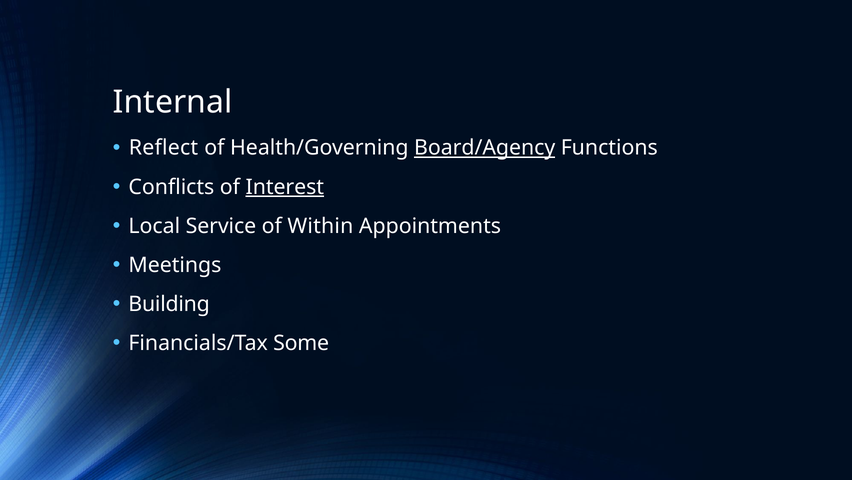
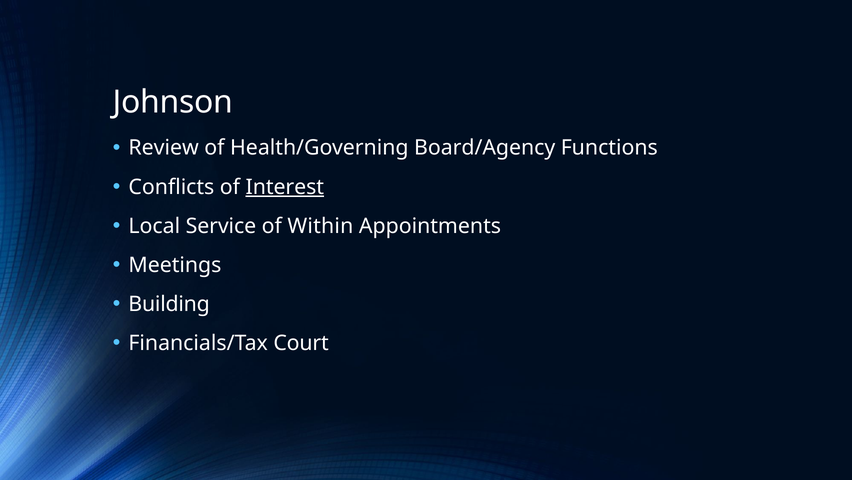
Internal: Internal -> Johnson
Reflect: Reflect -> Review
Board/Agency underline: present -> none
Some: Some -> Court
